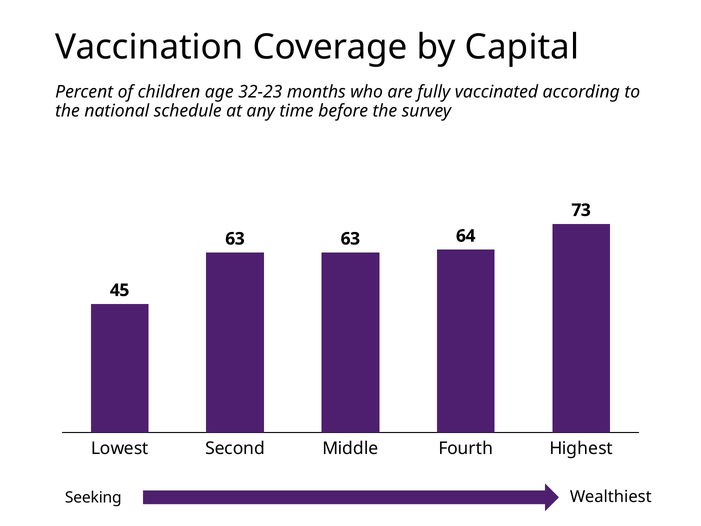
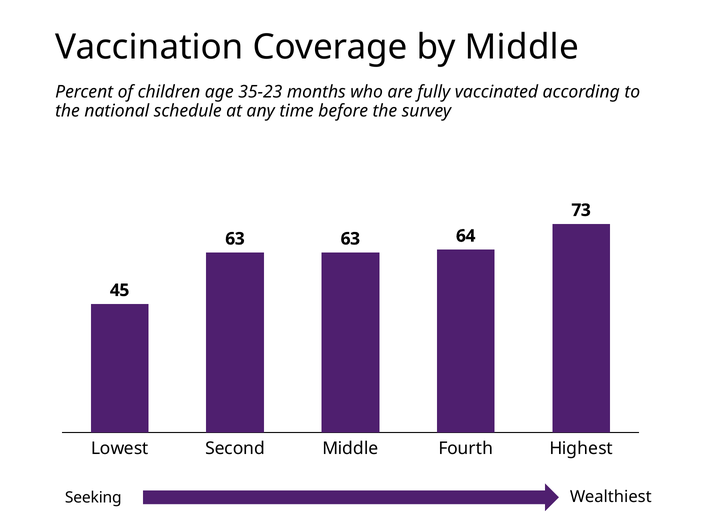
by Capital: Capital -> Middle
32-23: 32-23 -> 35-23
